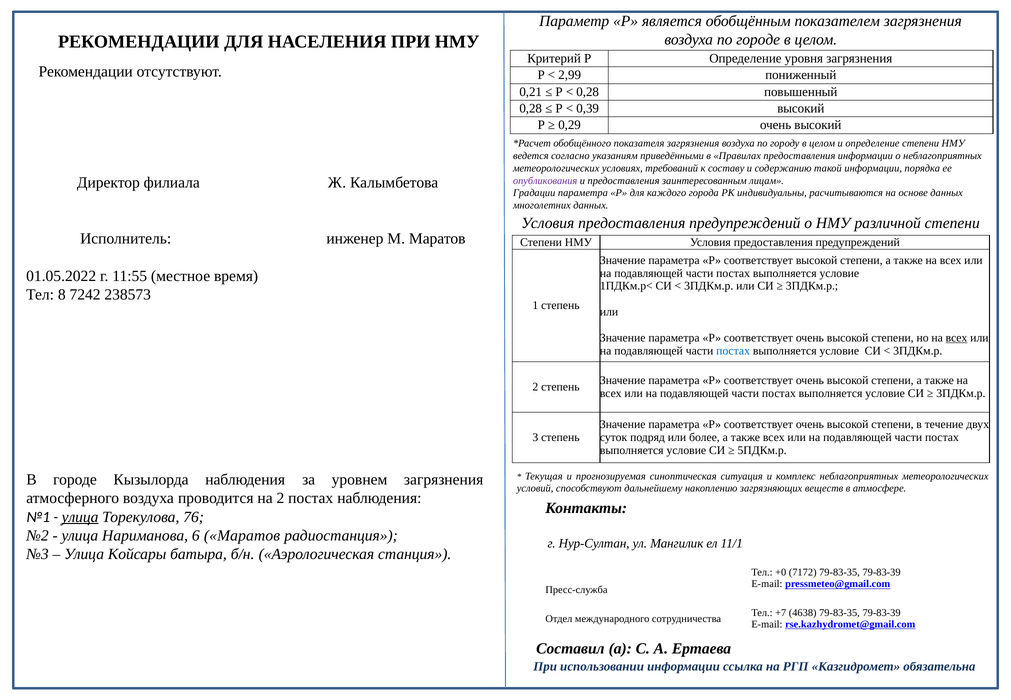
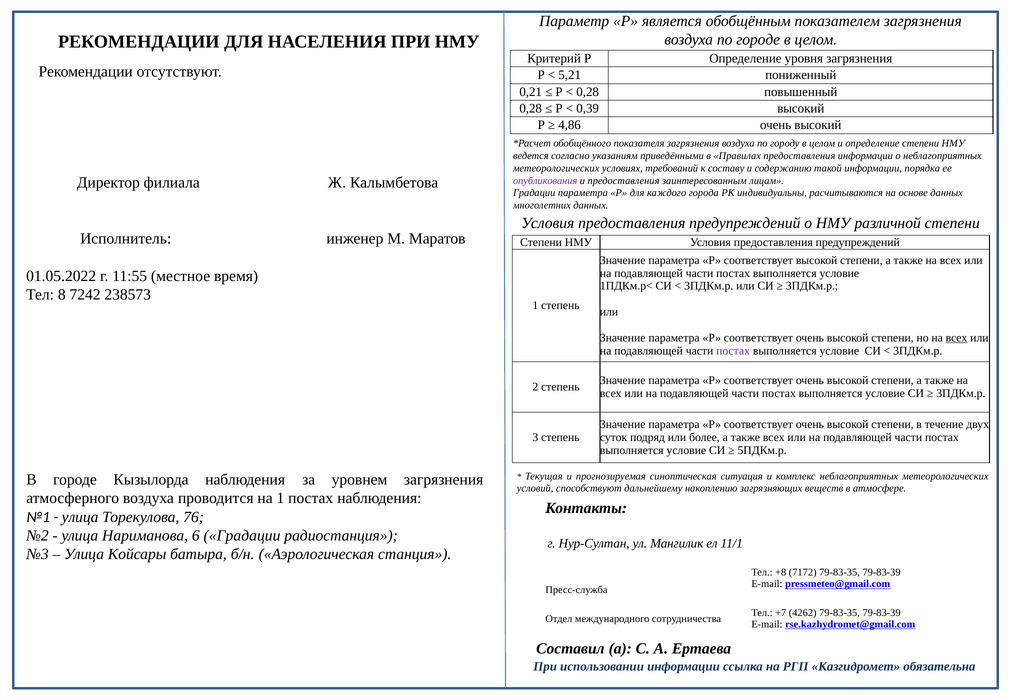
2,99: 2,99 -> 5,21
0,29: 0,29 -> 4,86
постах at (733, 351) colour: blue -> purple
на 2: 2 -> 1
улица at (80, 517) underline: present -> none
6 Маратов: Маратов -> Градации
+0: +0 -> +8
4638: 4638 -> 4262
